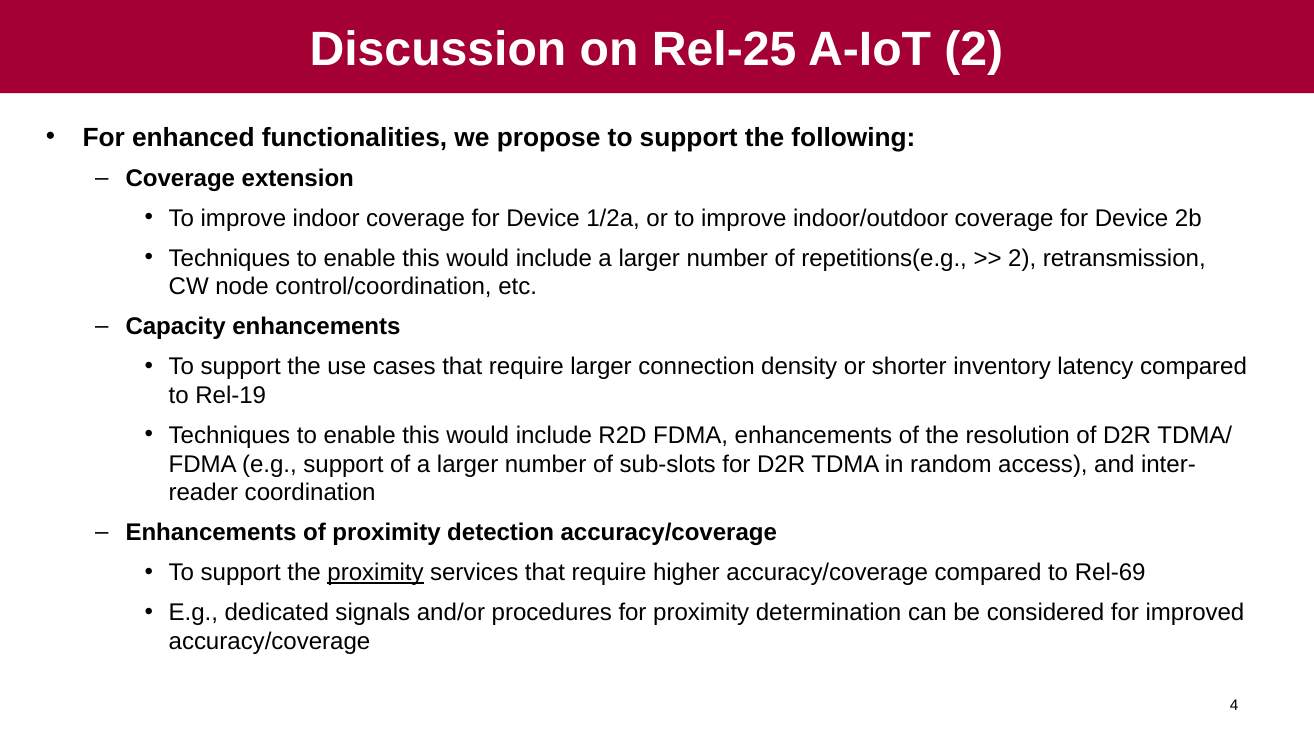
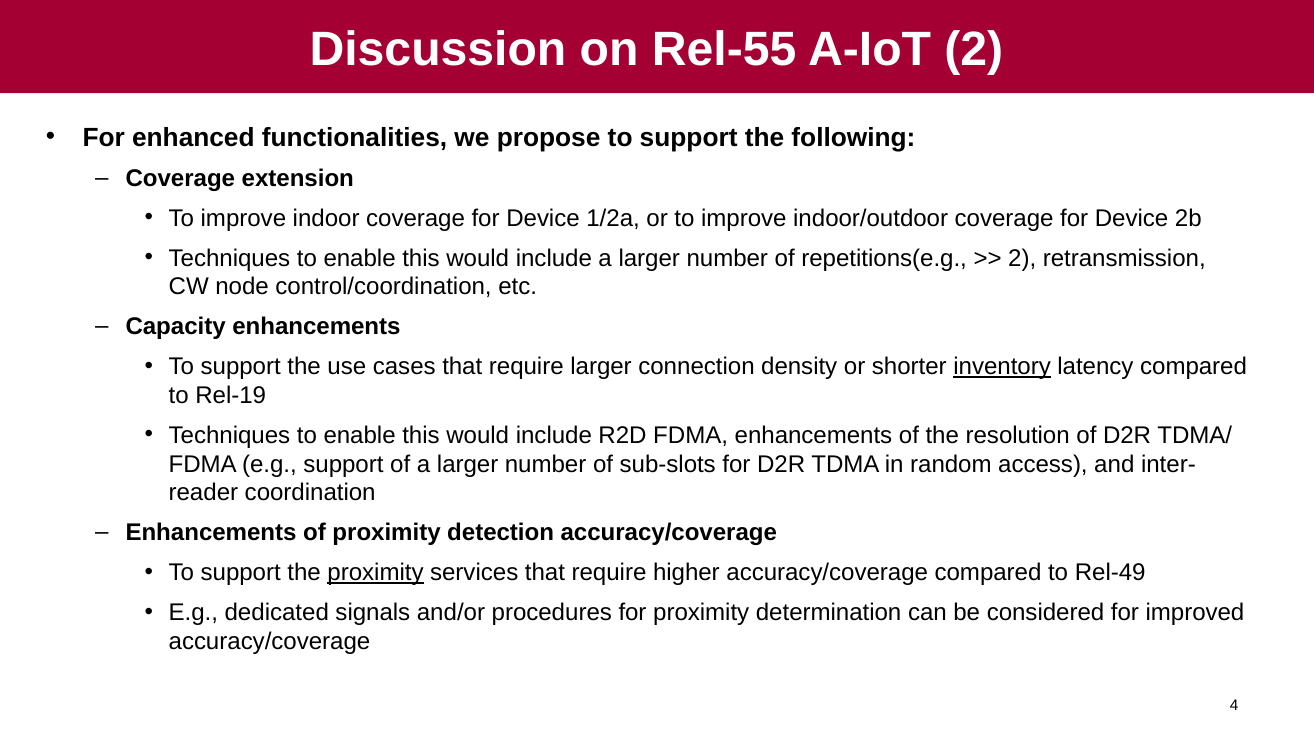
Rel-25: Rel-25 -> Rel-55
inventory underline: none -> present
Rel-69: Rel-69 -> Rel-49
